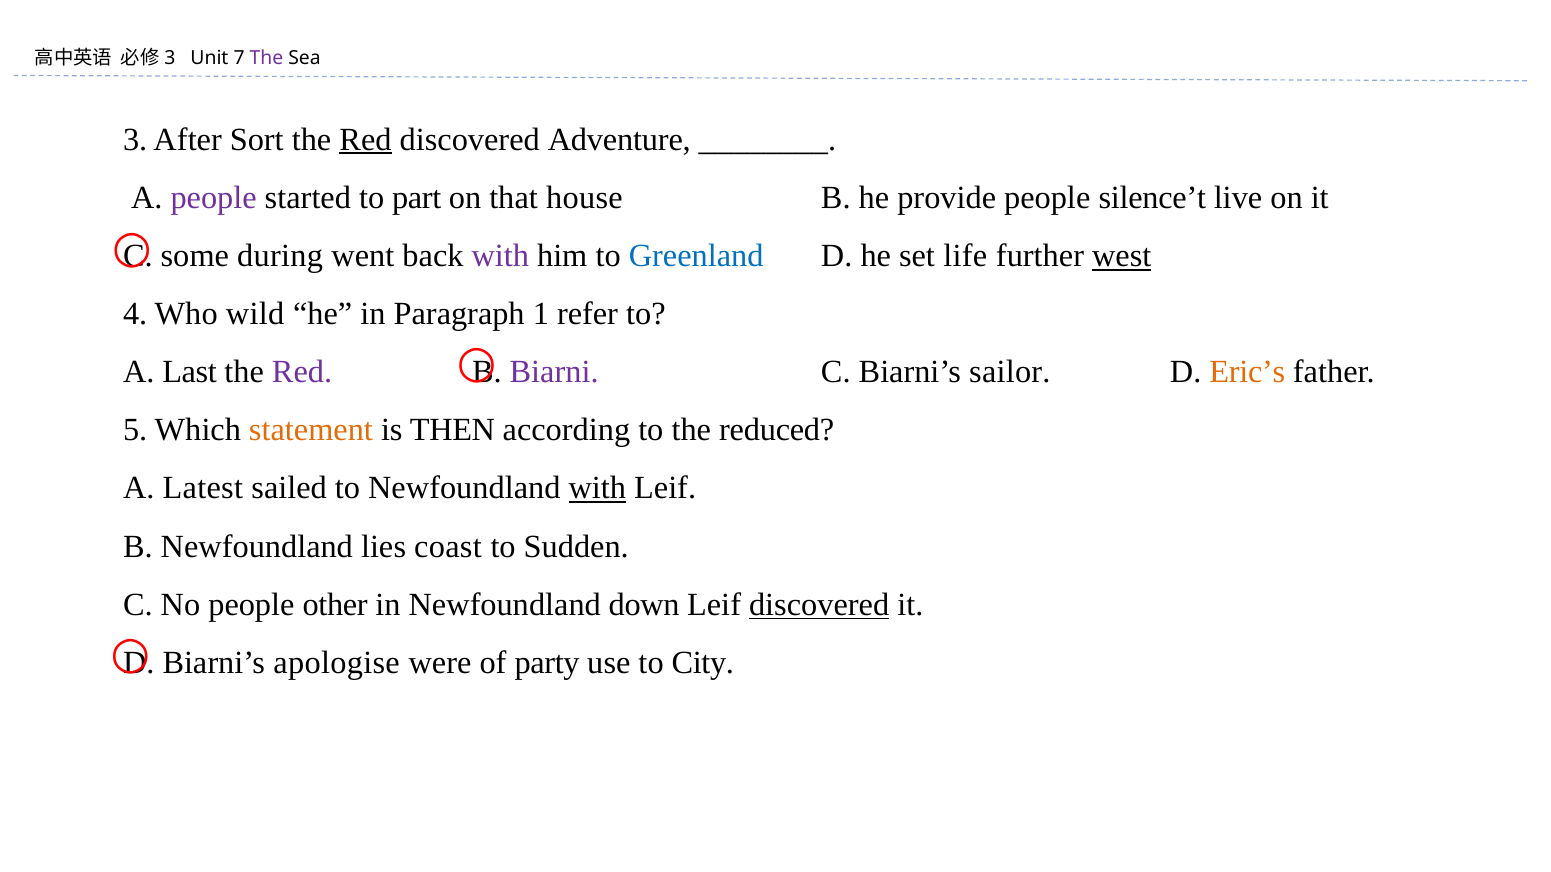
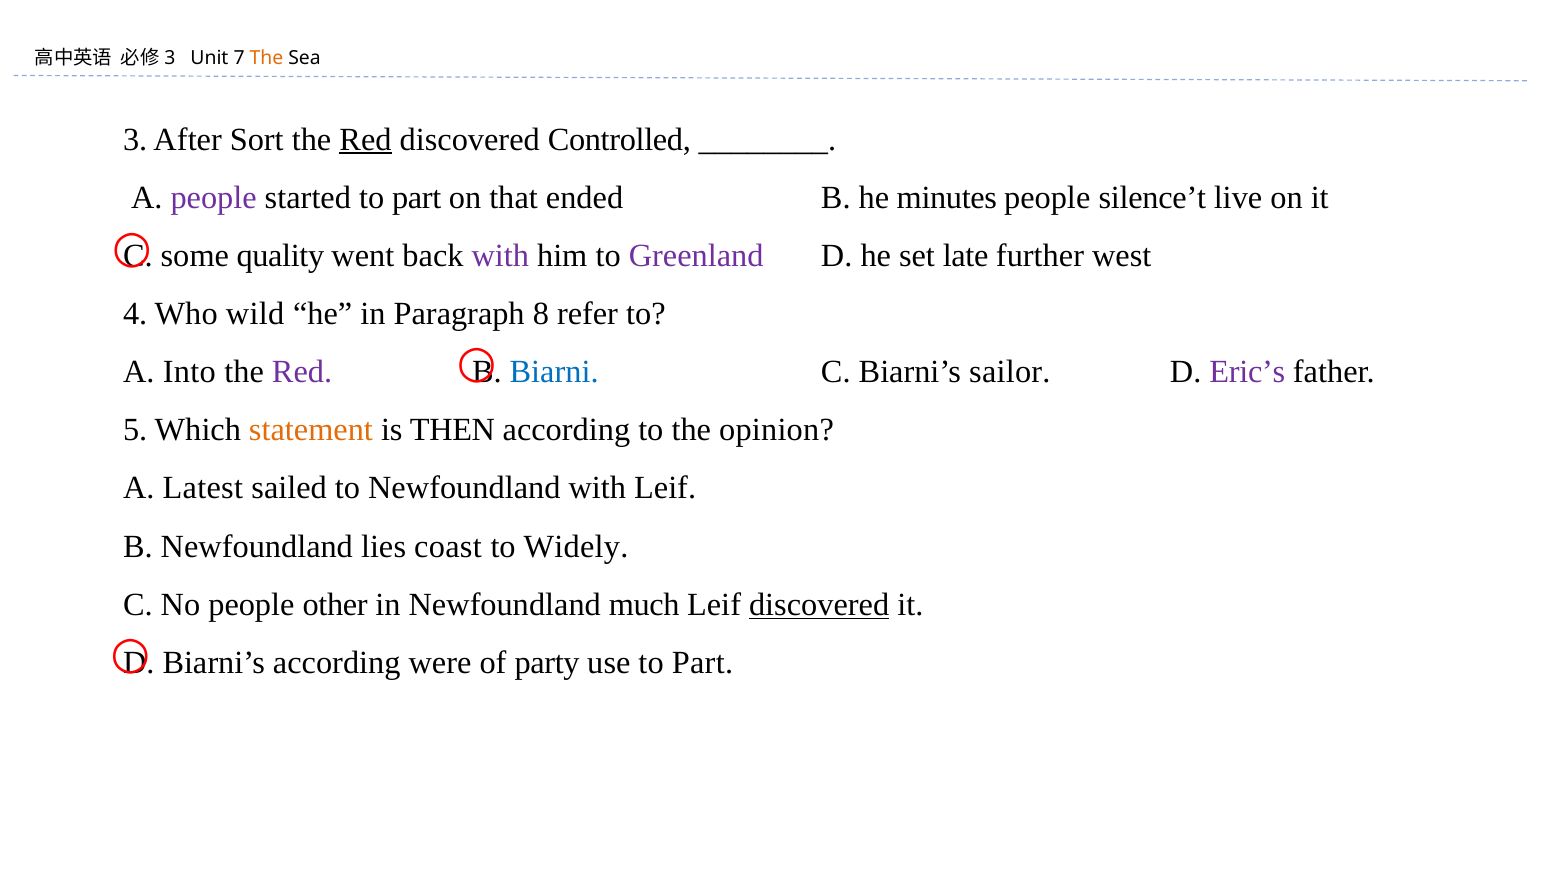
The at (266, 58) colour: purple -> orange
Adventure: Adventure -> Controlled
house: house -> ended
provide: provide -> minutes
during: during -> quality
Greenland colour: blue -> purple
life: life -> late
west underline: present -> none
1: 1 -> 8
Last: Last -> Into
Biarni colour: purple -> blue
Eric’s colour: orange -> purple
reduced: reduced -> opinion
with at (597, 489) underline: present -> none
Sudden: Sudden -> Widely
down: down -> much
Biarni’s apologise: apologise -> according
use to City: City -> Part
